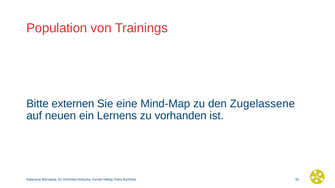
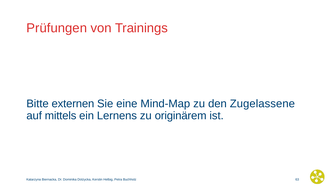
Population: Population -> Prüfungen
neuen: neuen -> mittels
vorhanden: vorhanden -> originärem
